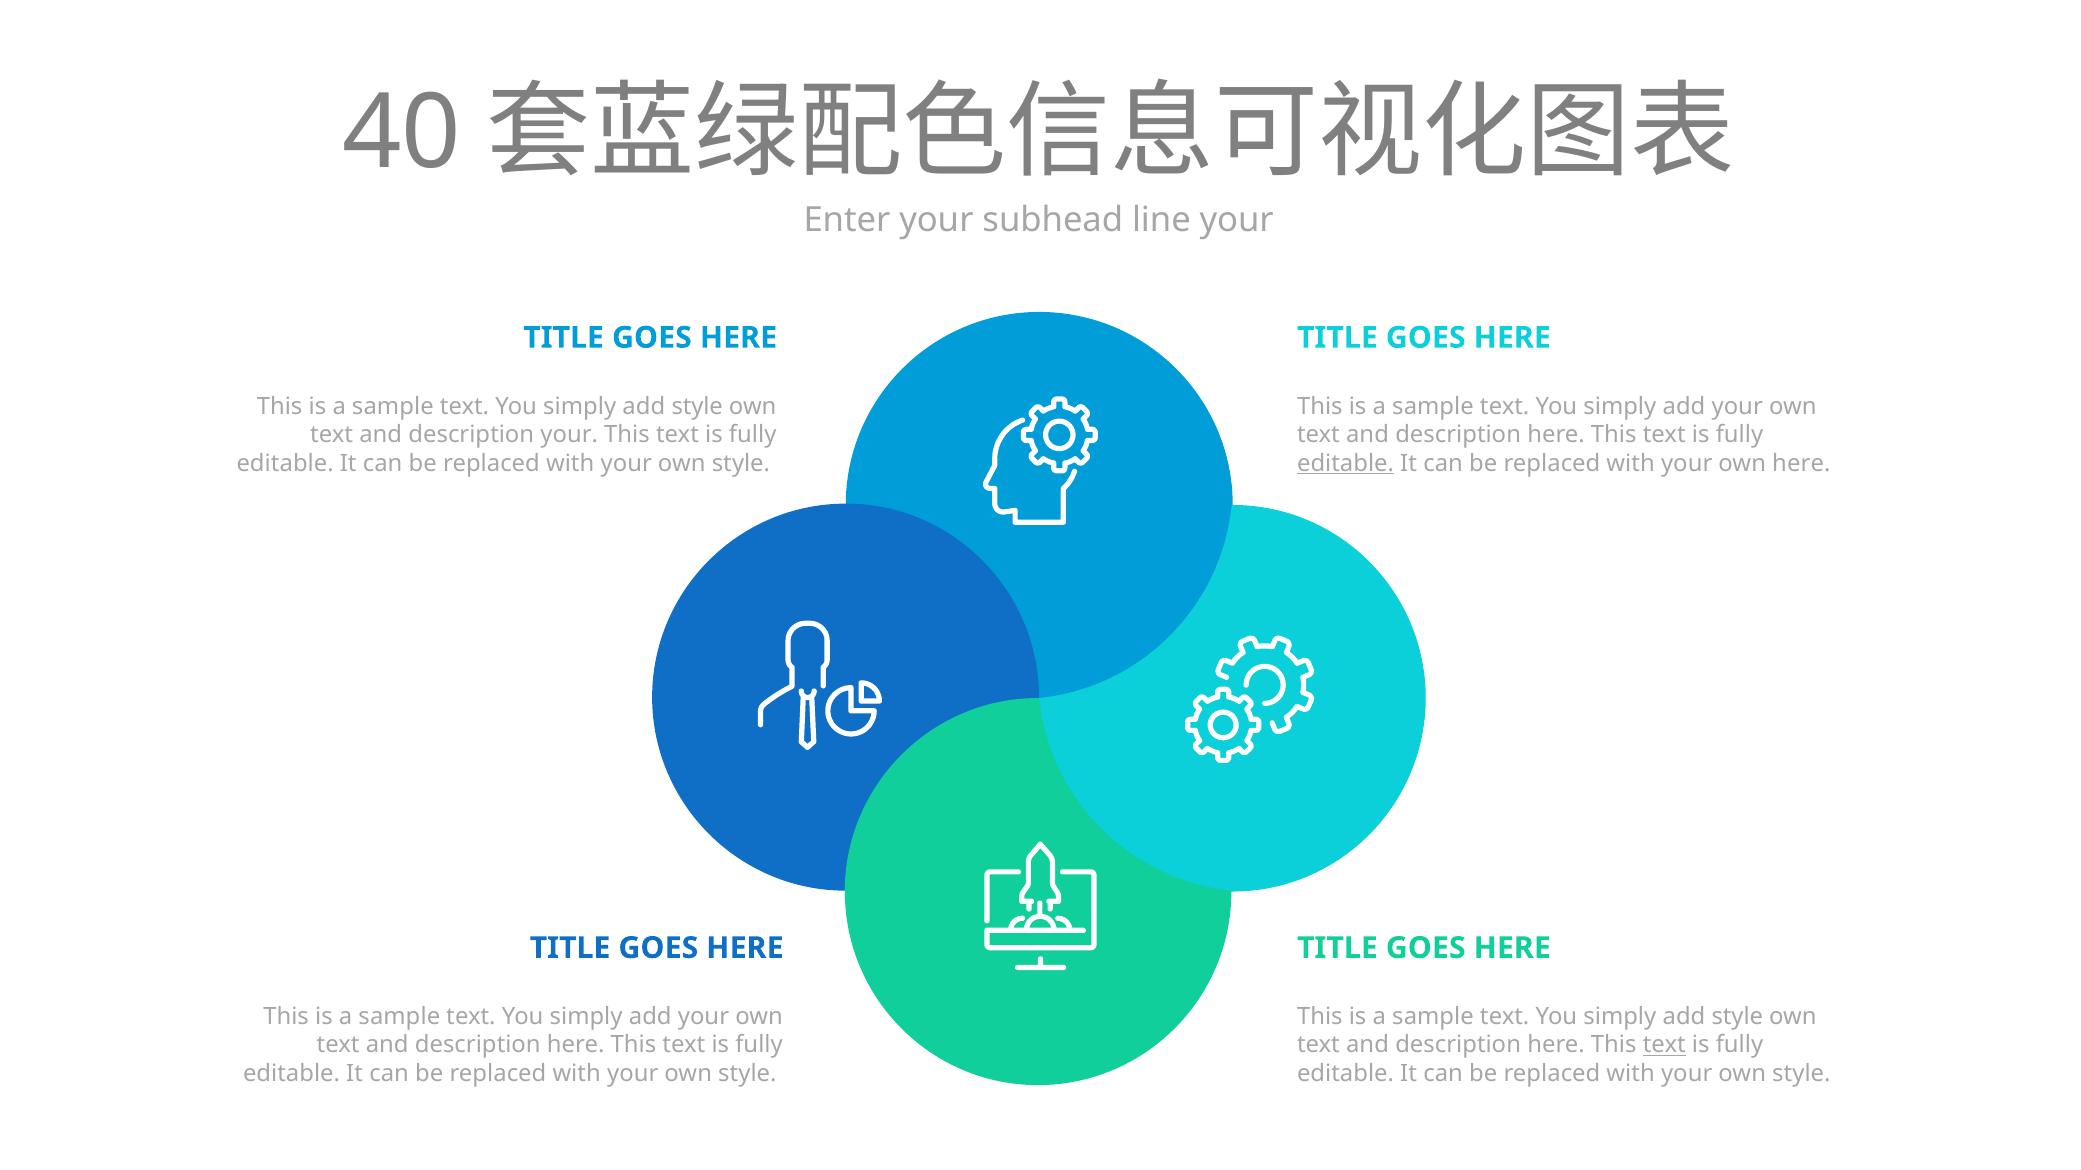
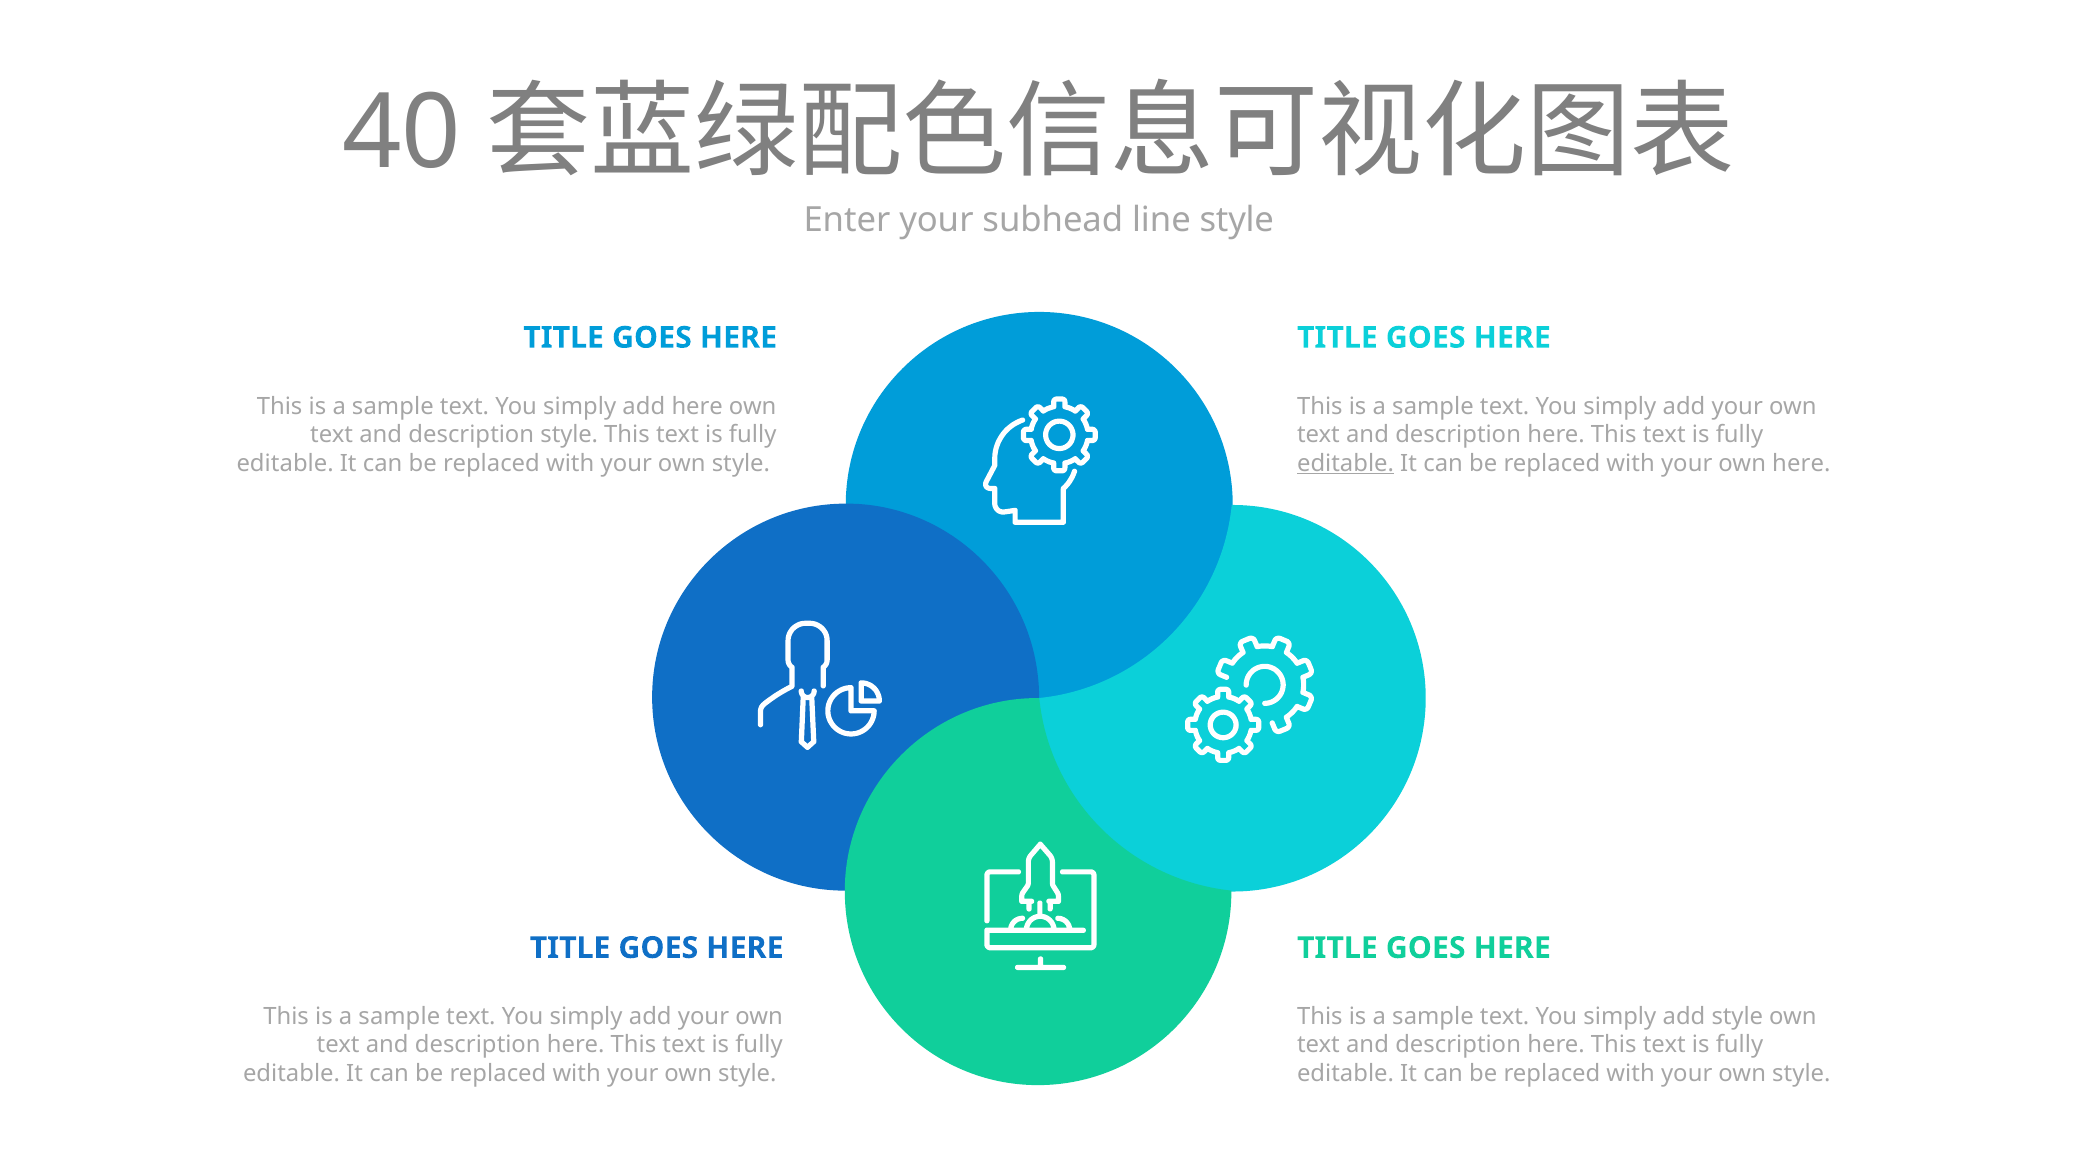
line your: your -> style
style at (697, 406): style -> here
description your: your -> style
text at (1664, 1046) underline: present -> none
